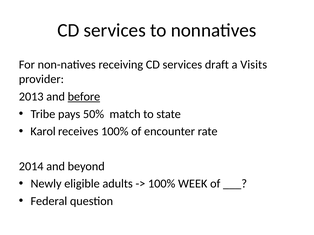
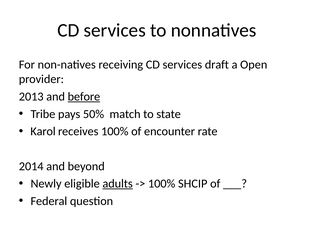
Visits: Visits -> Open
adults underline: none -> present
WEEK: WEEK -> SHCIP
